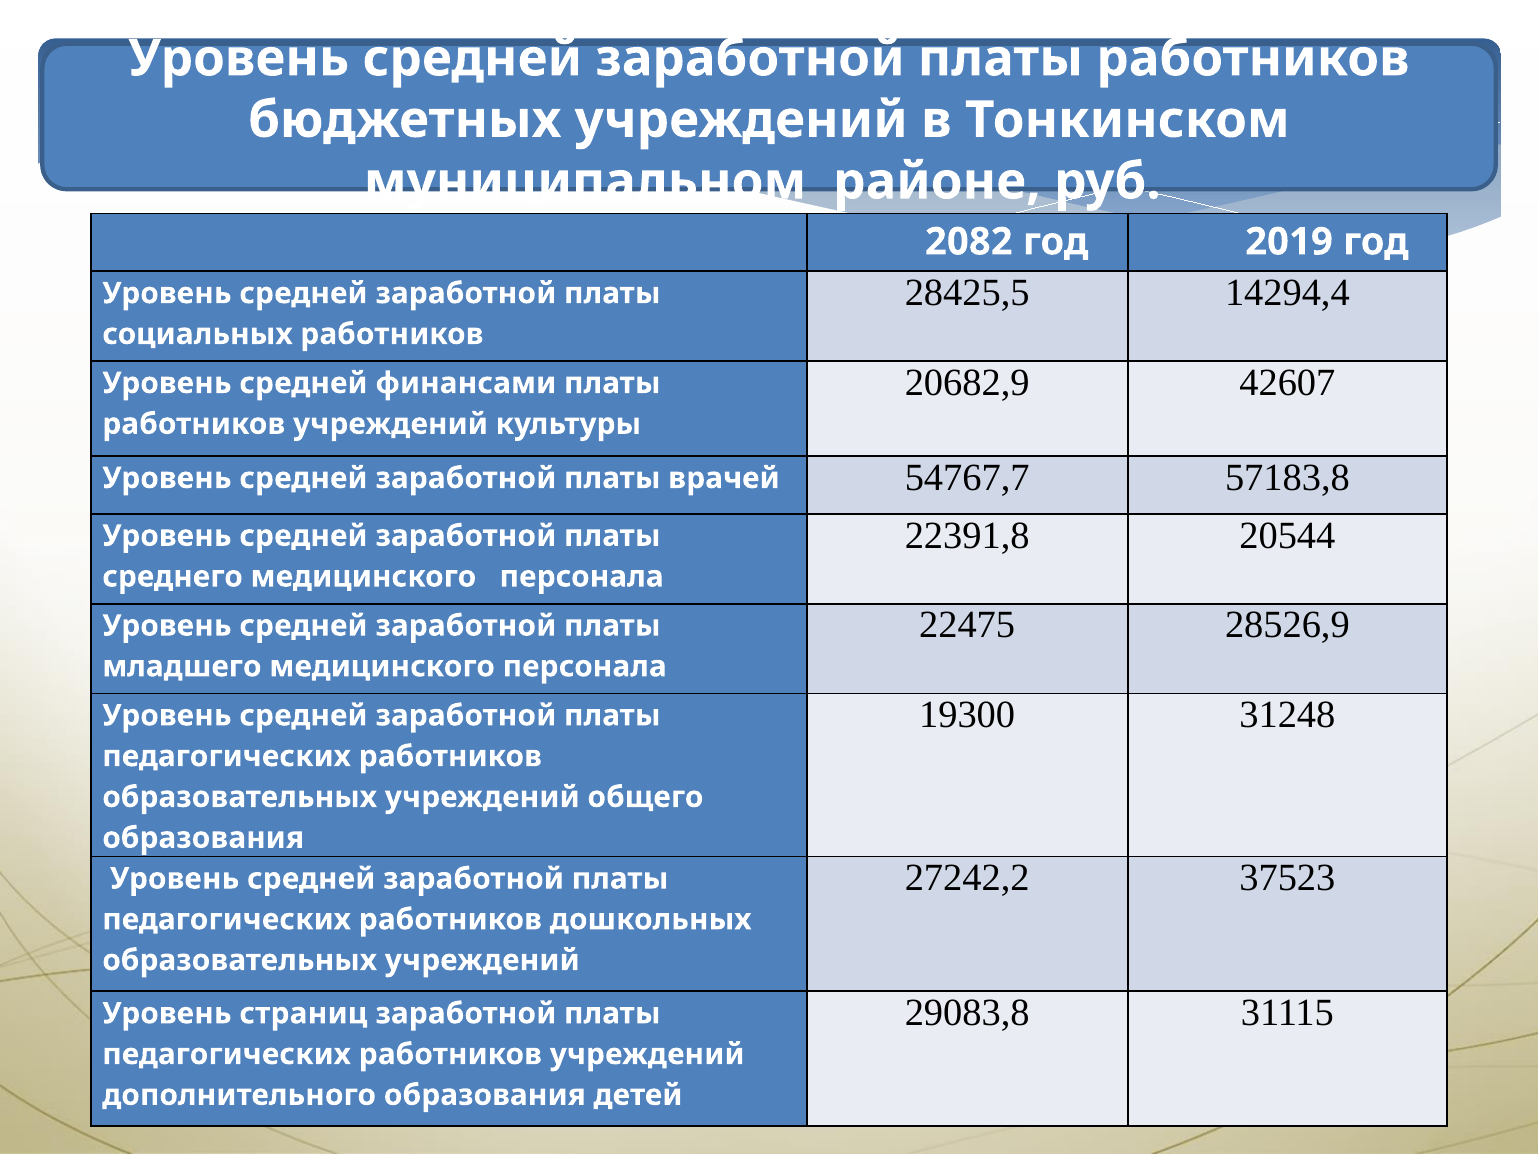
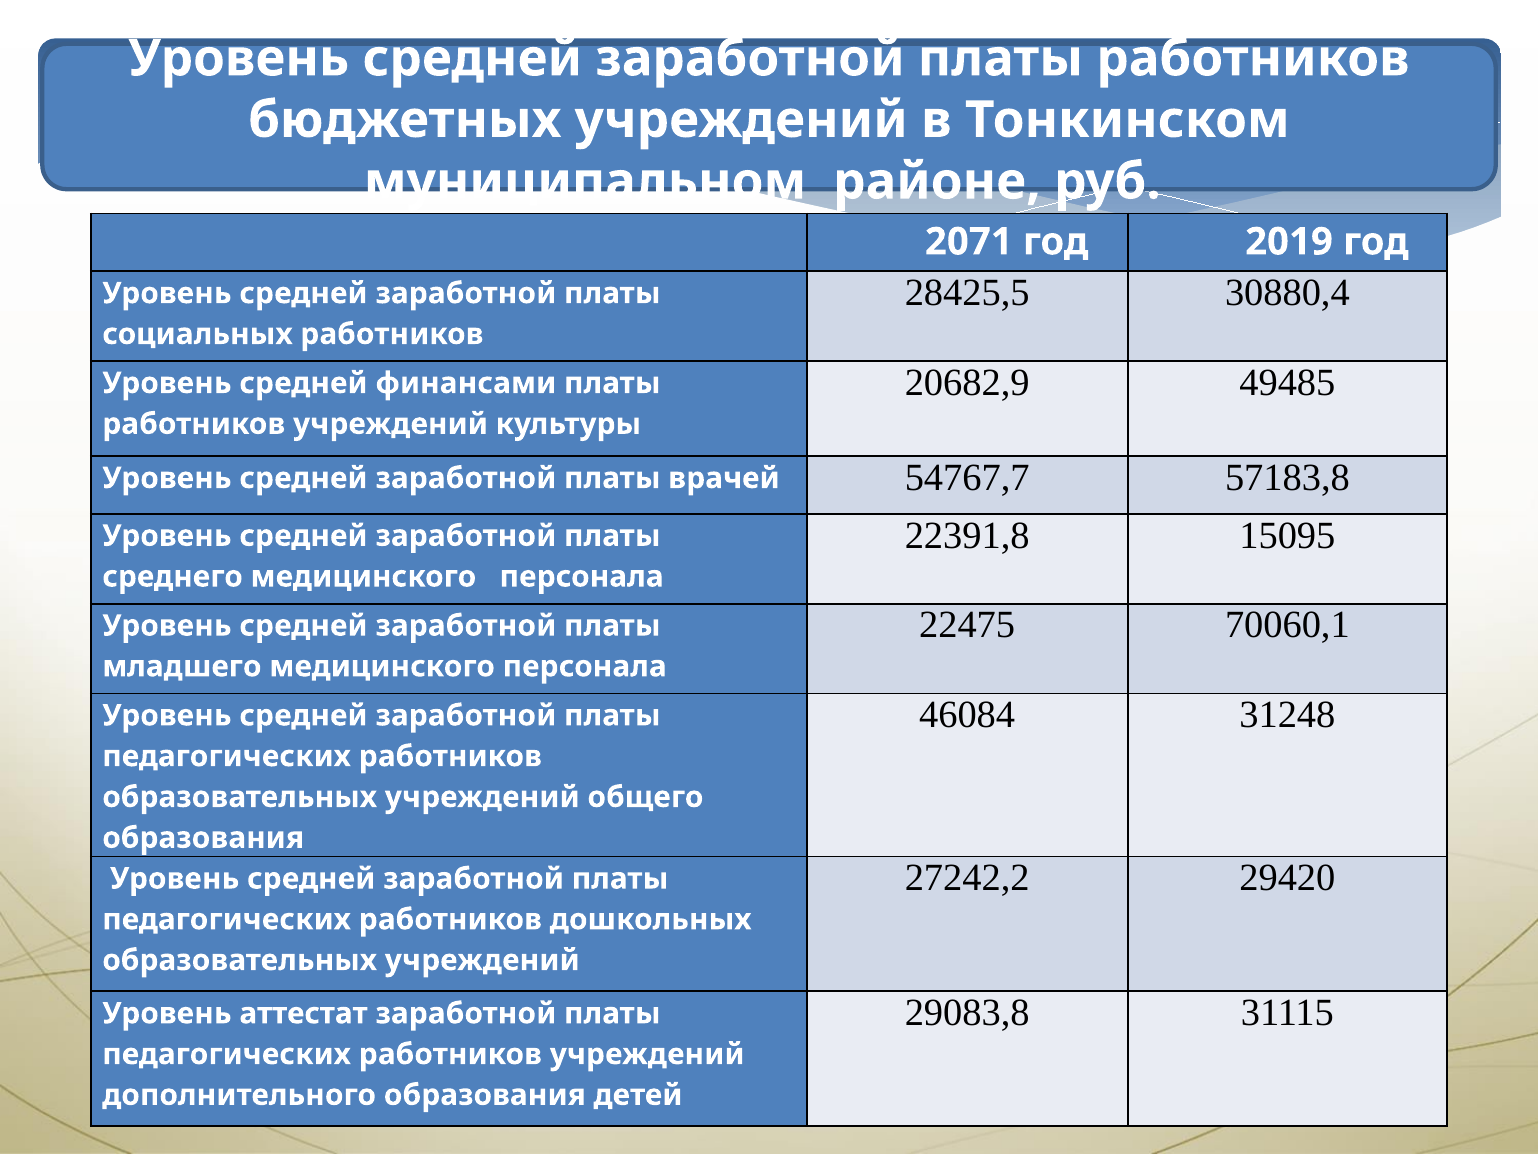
2082: 2082 -> 2071
14294,4: 14294,4 -> 30880,4
42607: 42607 -> 49485
20544: 20544 -> 15095
28526,9: 28526,9 -> 70060,1
19300: 19300 -> 46084
37523: 37523 -> 29420
страниц: страниц -> аттестат
